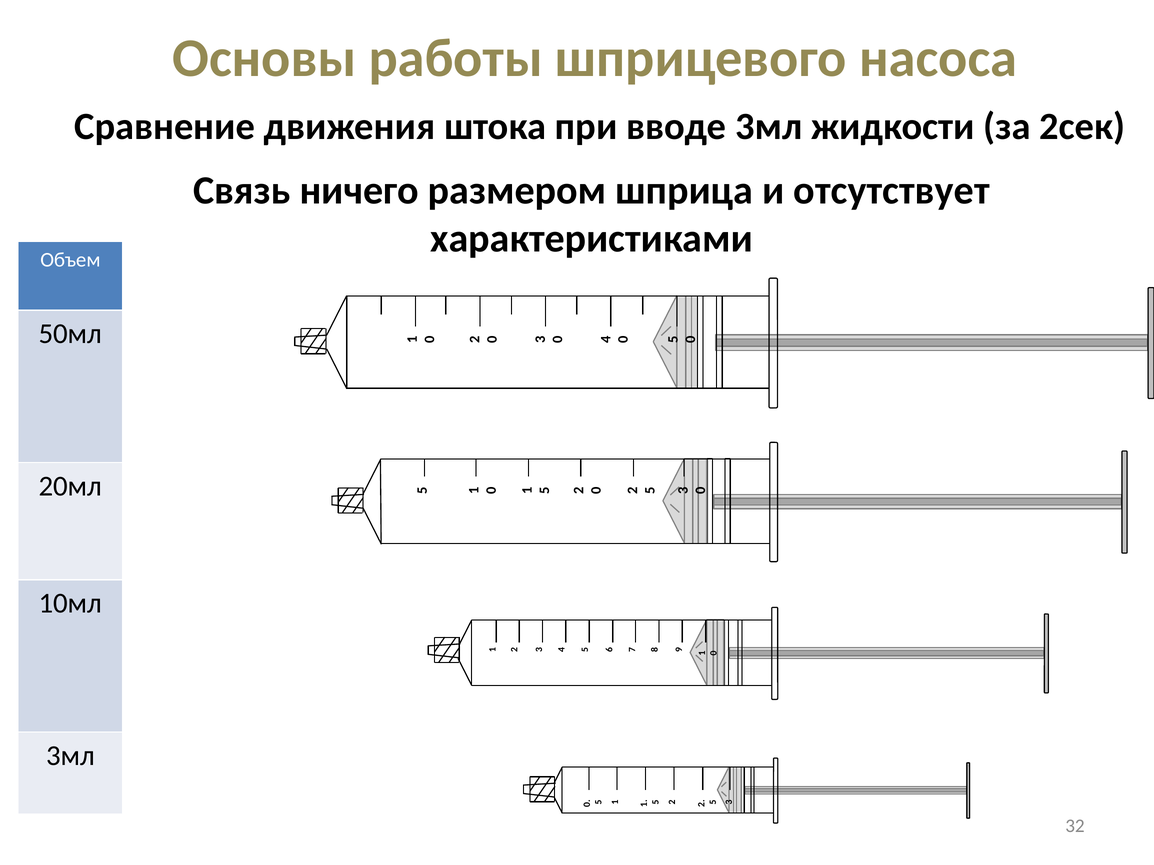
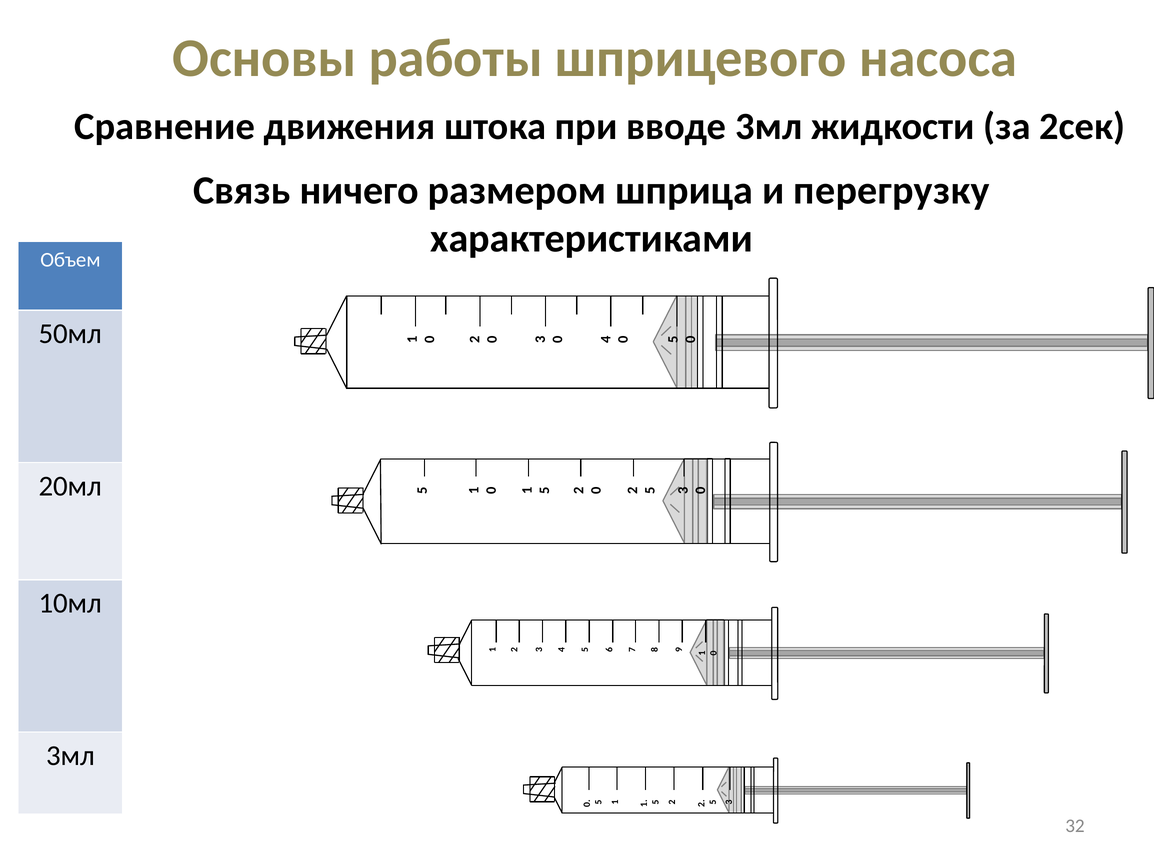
отсутствует: отсутствует -> перегрузку
